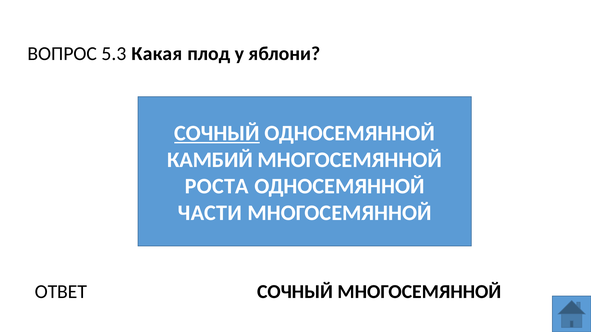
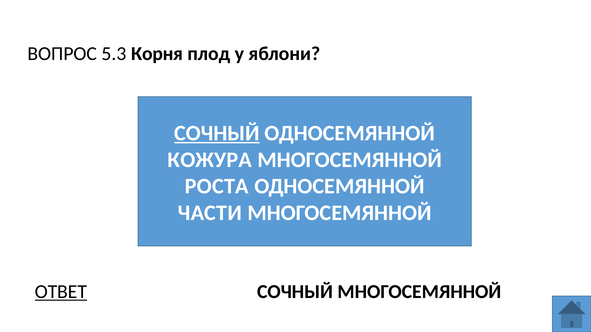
Какая: Какая -> Корня
КАМБИЙ: КАМБИЙ -> КОЖУРА
ОТВЕТ underline: none -> present
